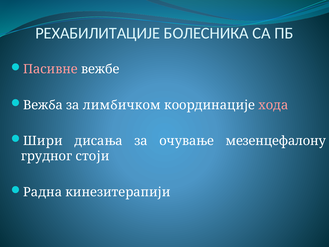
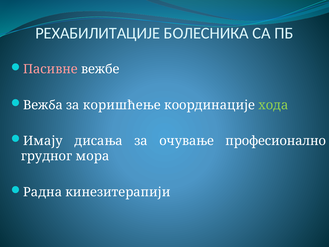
лимбичком: лимбичком -> коришћење
хода colour: pink -> light green
Шири: Шири -> Имају
мезенцефалону: мезенцефалону -> професионално
стоји: стоји -> мора
